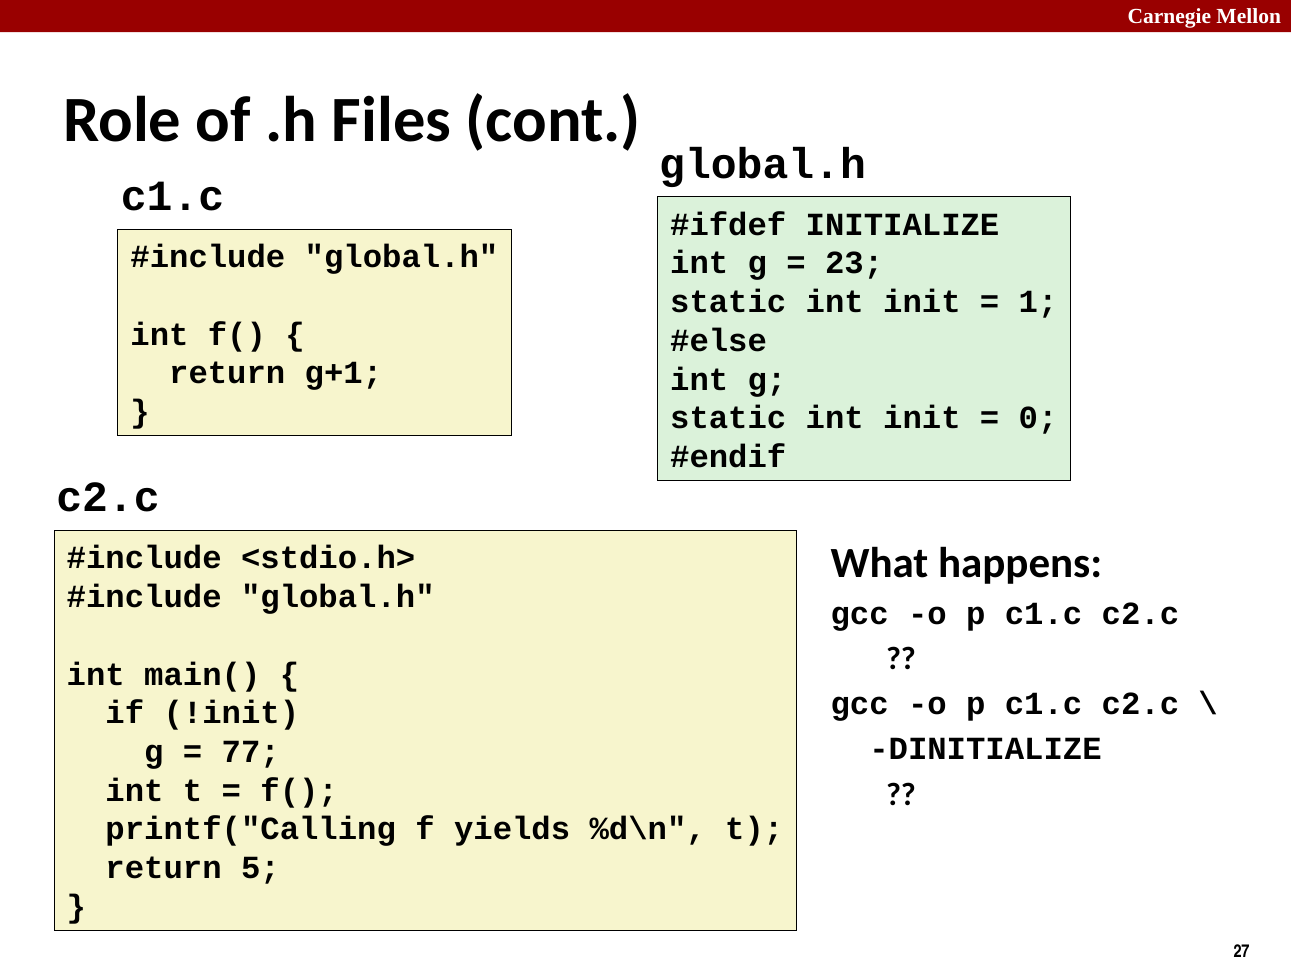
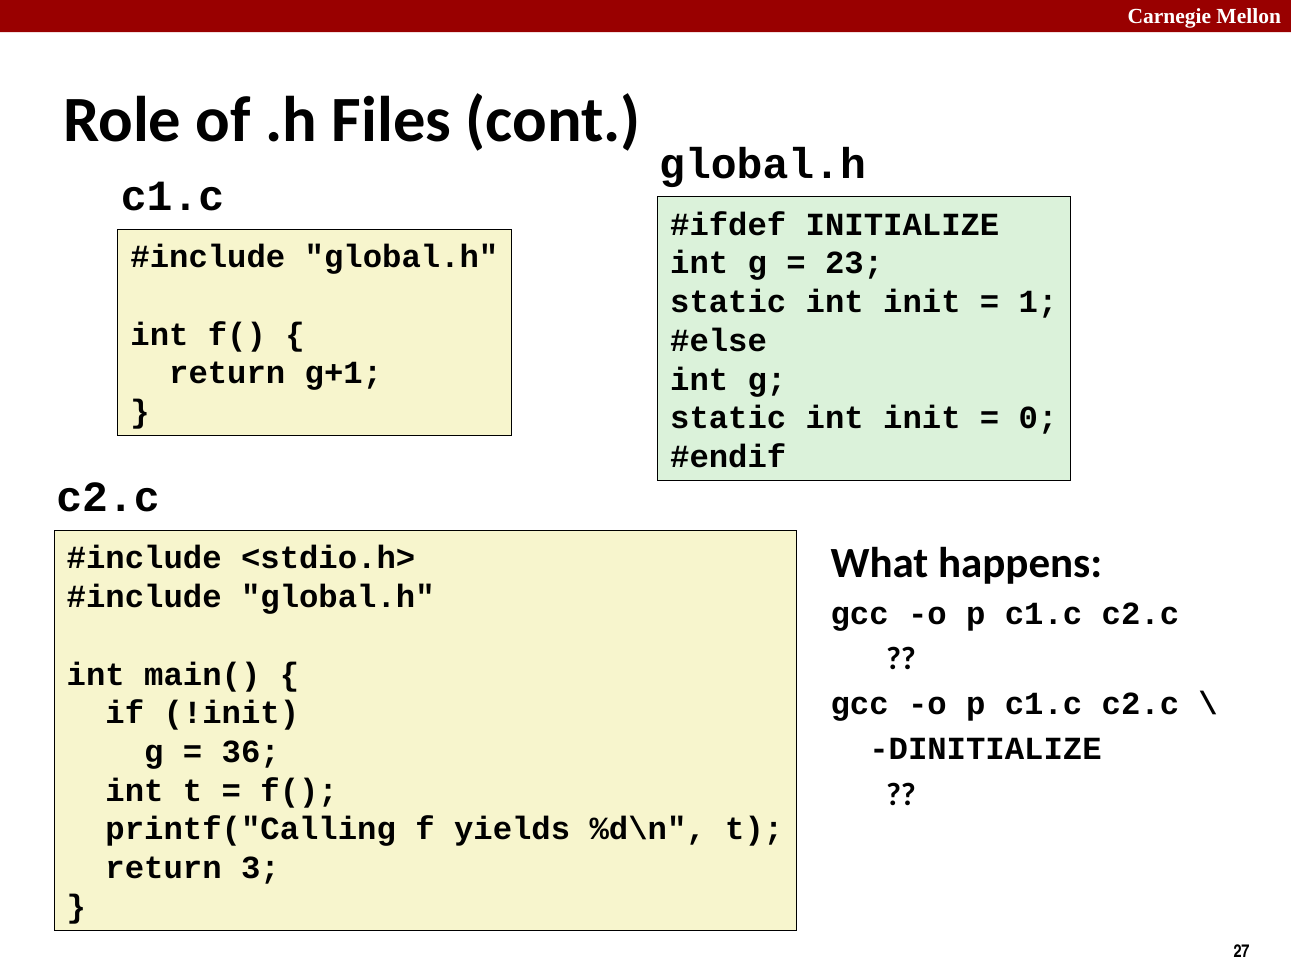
77: 77 -> 36
5: 5 -> 3
